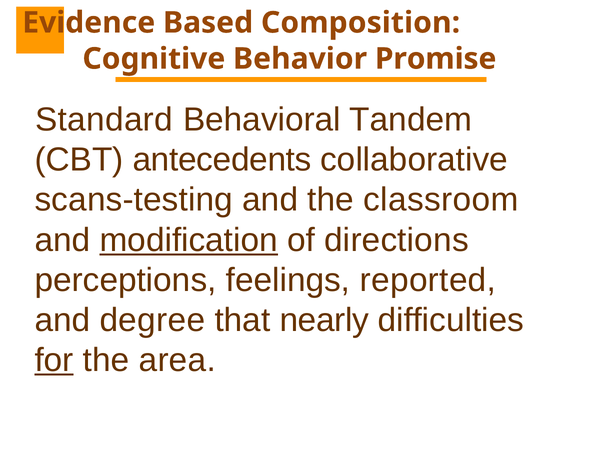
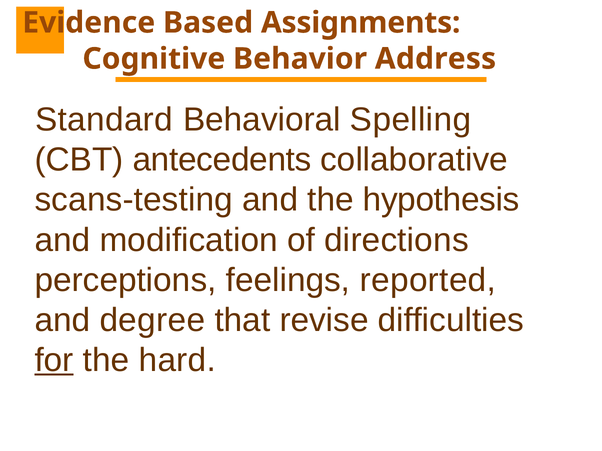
Composition: Composition -> Assignments
Promise: Promise -> Address
Tandem: Tandem -> Spelling
classroom: classroom -> hypothesis
modification underline: present -> none
nearly: nearly -> revise
area: area -> hard
